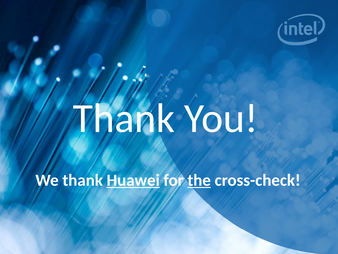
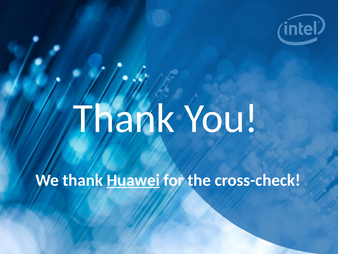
the underline: present -> none
